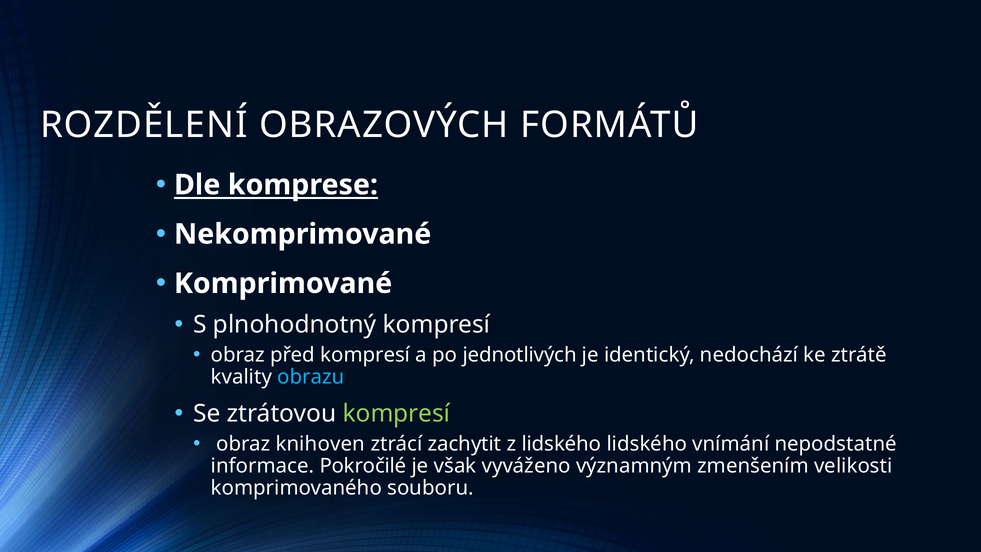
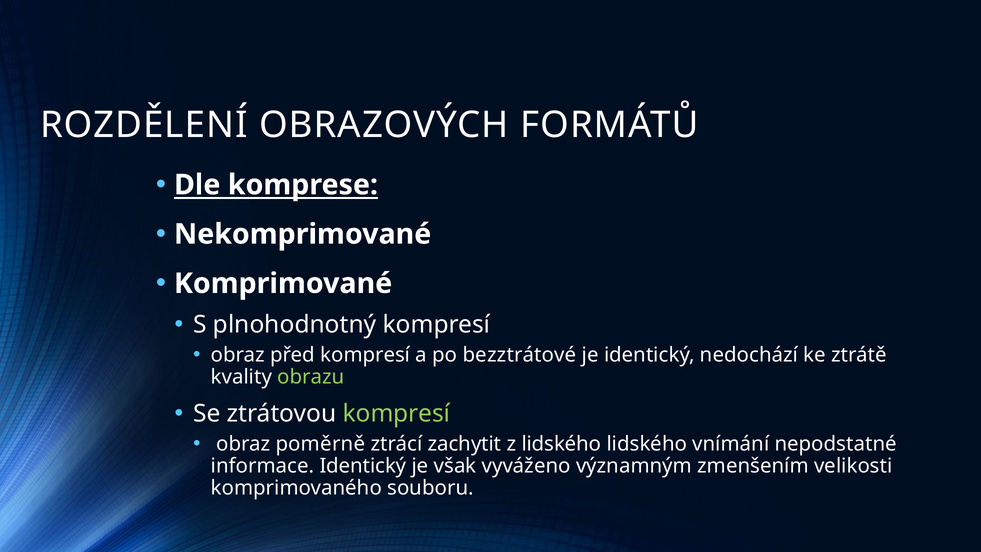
jednotlivých: jednotlivých -> bezztrátové
obrazu colour: light blue -> light green
knihoven: knihoven -> poměrně
informace Pokročilé: Pokročilé -> Identický
